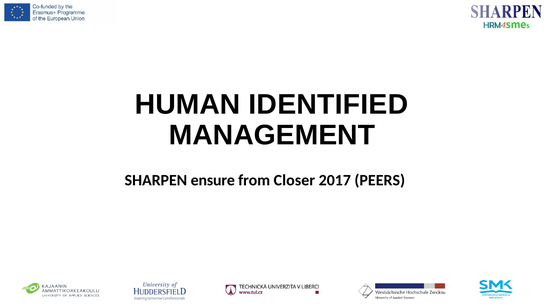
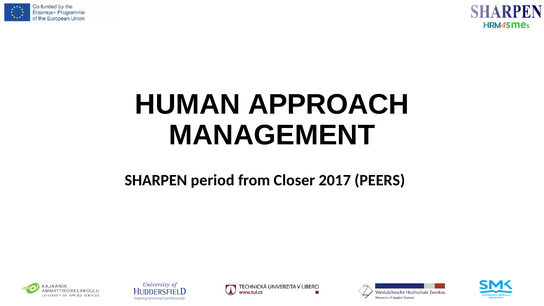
IDENTIFIED: IDENTIFIED -> APPROACH
ensure: ensure -> period
